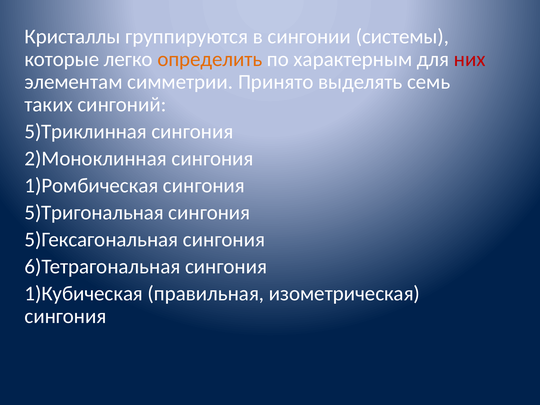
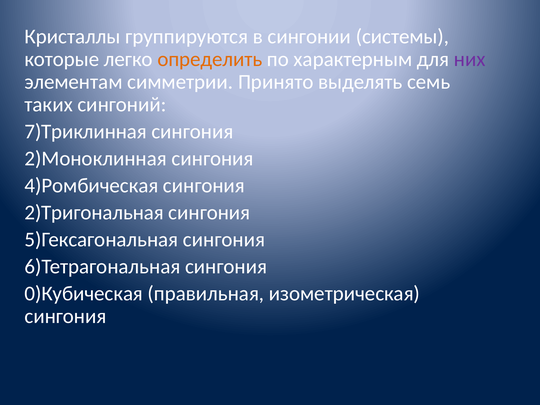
них colour: red -> purple
5)Триклинная: 5)Триклинная -> 7)Триклинная
1)Ромбическая: 1)Ромбическая -> 4)Ромбическая
5)Тригональная: 5)Тригональная -> 2)Тригональная
1)Кубическая: 1)Кубическая -> 0)Кубическая
